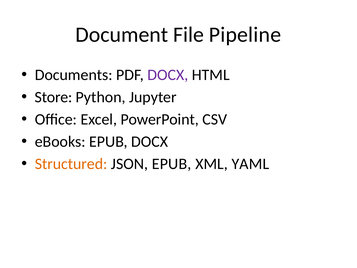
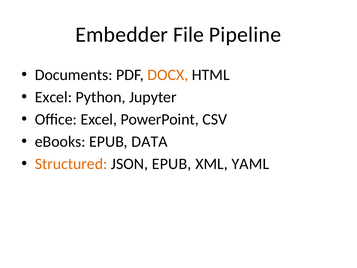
Document: Document -> Embedder
DOCX at (168, 75) colour: purple -> orange
Store at (54, 97): Store -> Excel
EPUB DOCX: DOCX -> DATA
